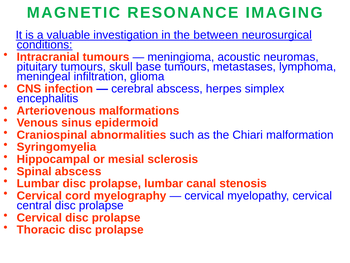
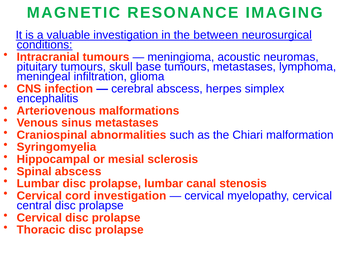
sinus epidermoid: epidermoid -> metastases
cord myelography: myelography -> investigation
